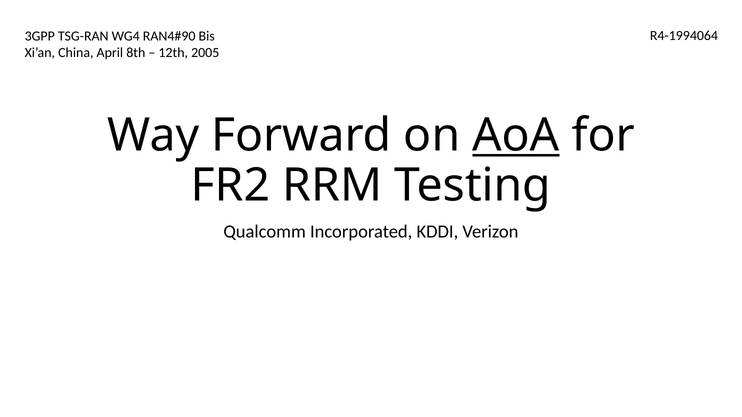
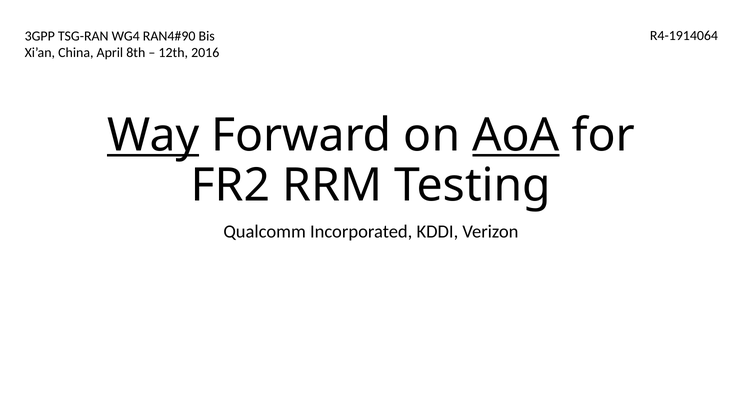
R4-1994064: R4-1994064 -> R4-1914064
2005: 2005 -> 2016
Way underline: none -> present
